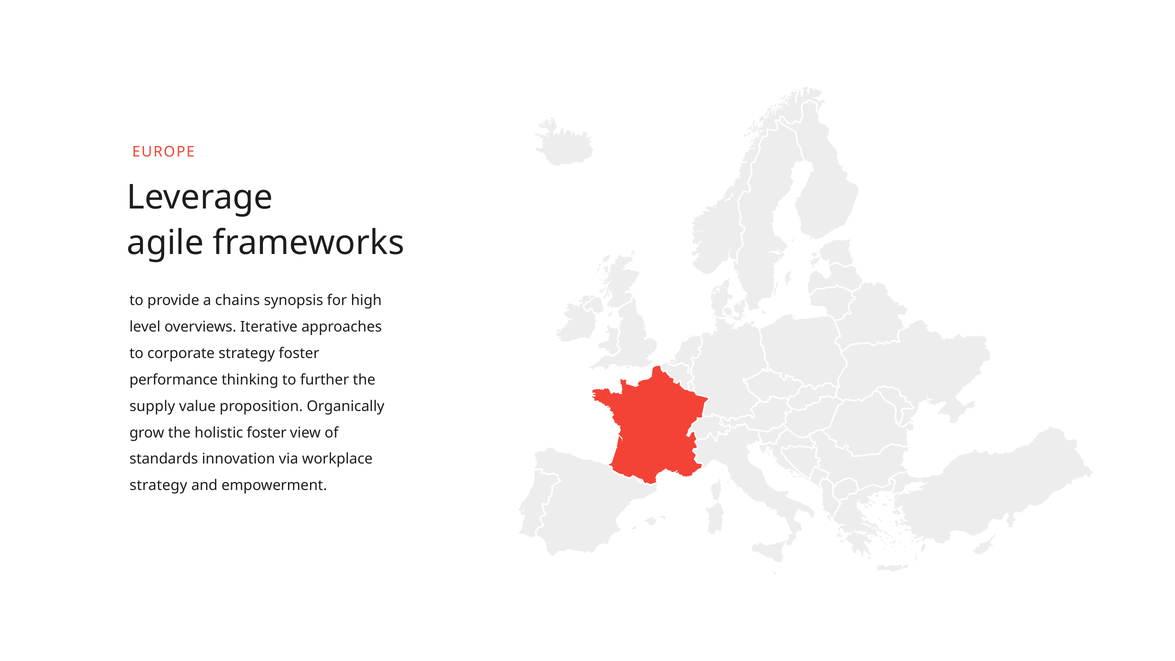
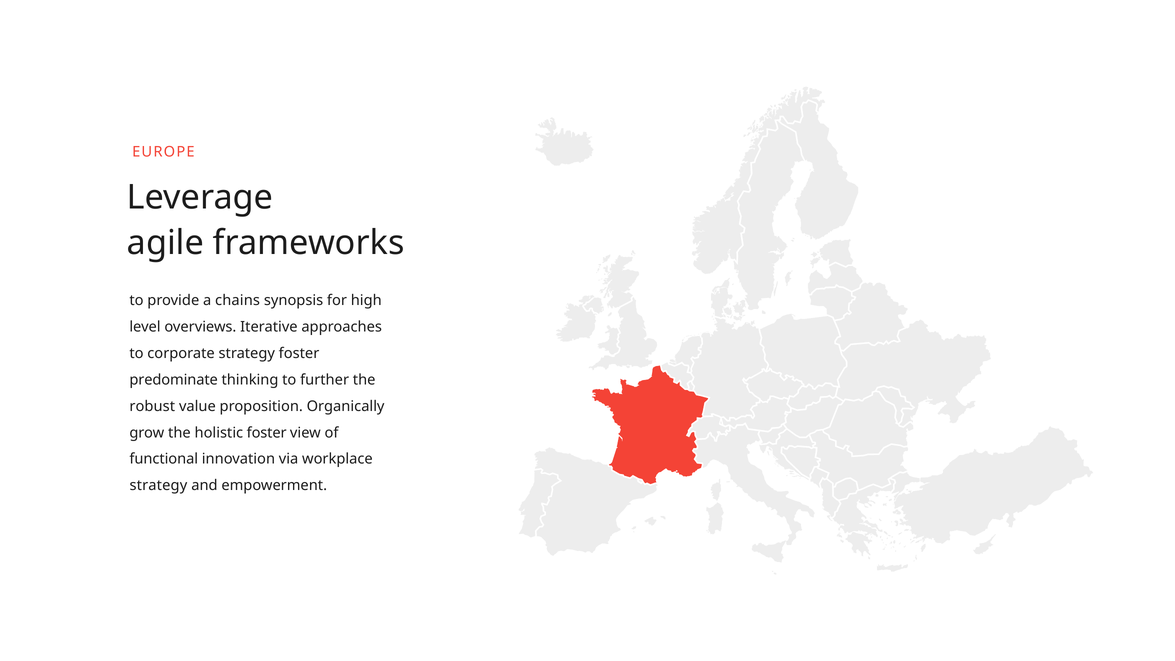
performance: performance -> predominate
supply: supply -> robust
standards: standards -> functional
